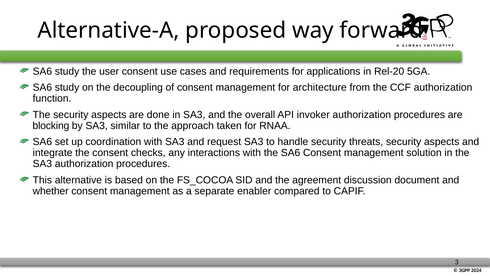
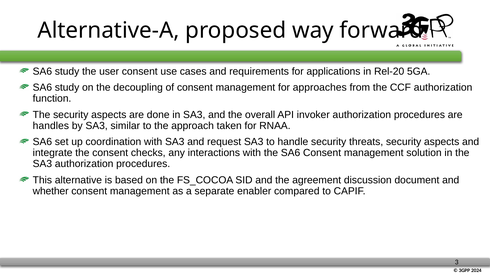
architecture: architecture -> approaches
blocking: blocking -> handles
